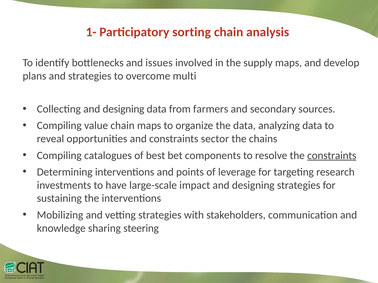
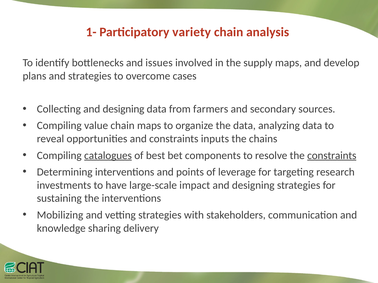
sorting: sorting -> variety
multi: multi -> cases
sector: sector -> inputs
catalogues underline: none -> present
steering: steering -> delivery
